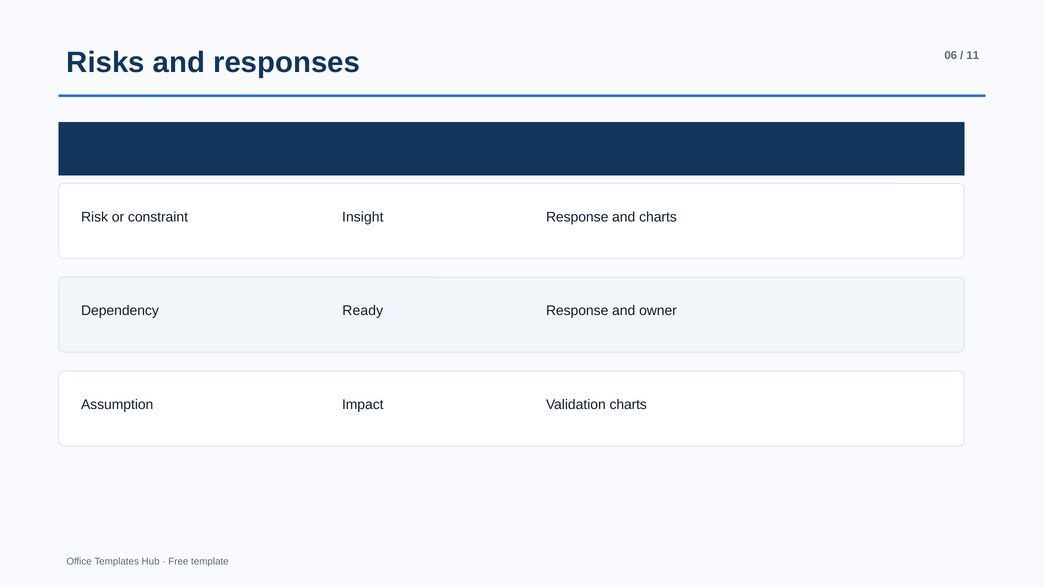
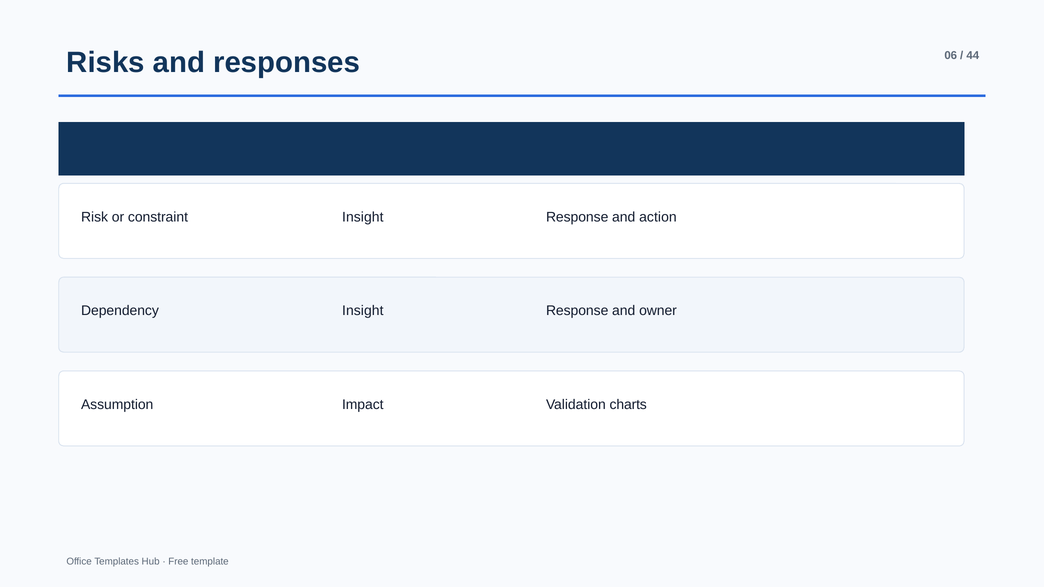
11: 11 -> 44
and charts: charts -> action
Dependency Ready: Ready -> Insight
